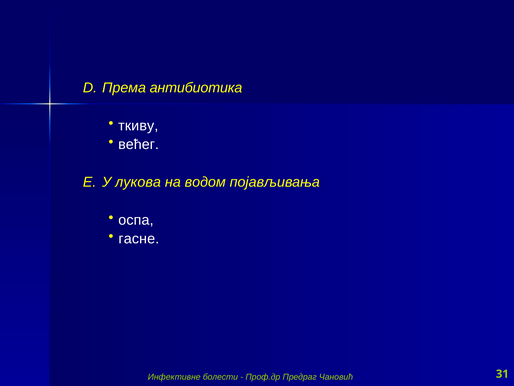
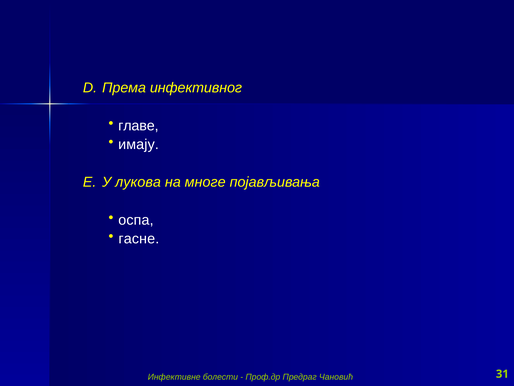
антибиотика: антибиотика -> инфективног
ткиву: ткиву -> главе
већег: већег -> имају
водом: водом -> многе
